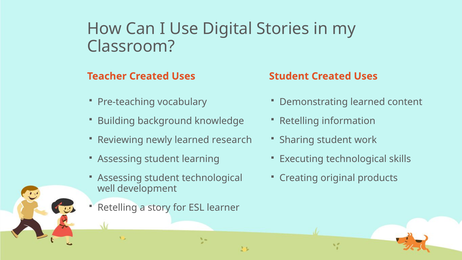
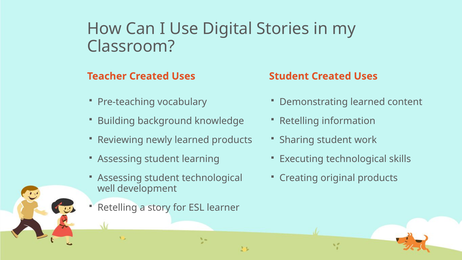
learned research: research -> products
